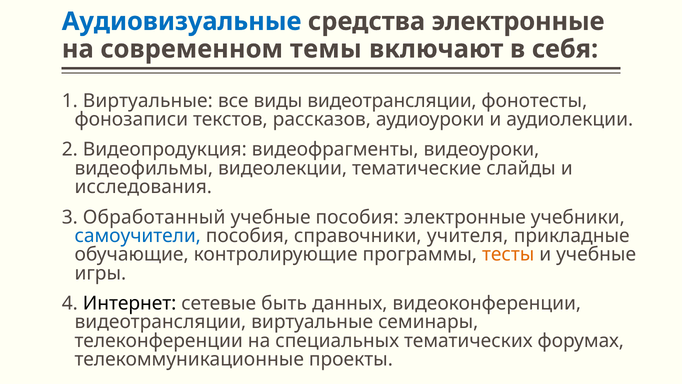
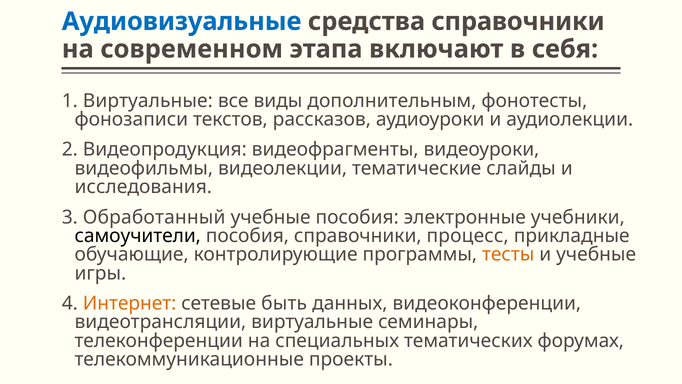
средства электронные: электронные -> справочники
темы: темы -> этапа
виды видеотрансляции: видеотрансляции -> дополнительным
самоучители colour: blue -> black
учителя: учителя -> процесс
Интернет colour: black -> orange
